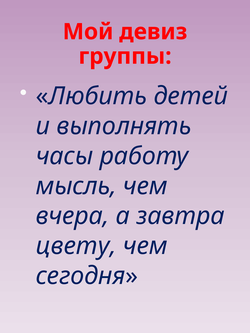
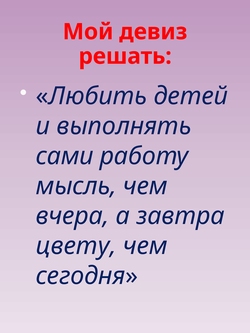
группы: группы -> решать
часы: часы -> сами
